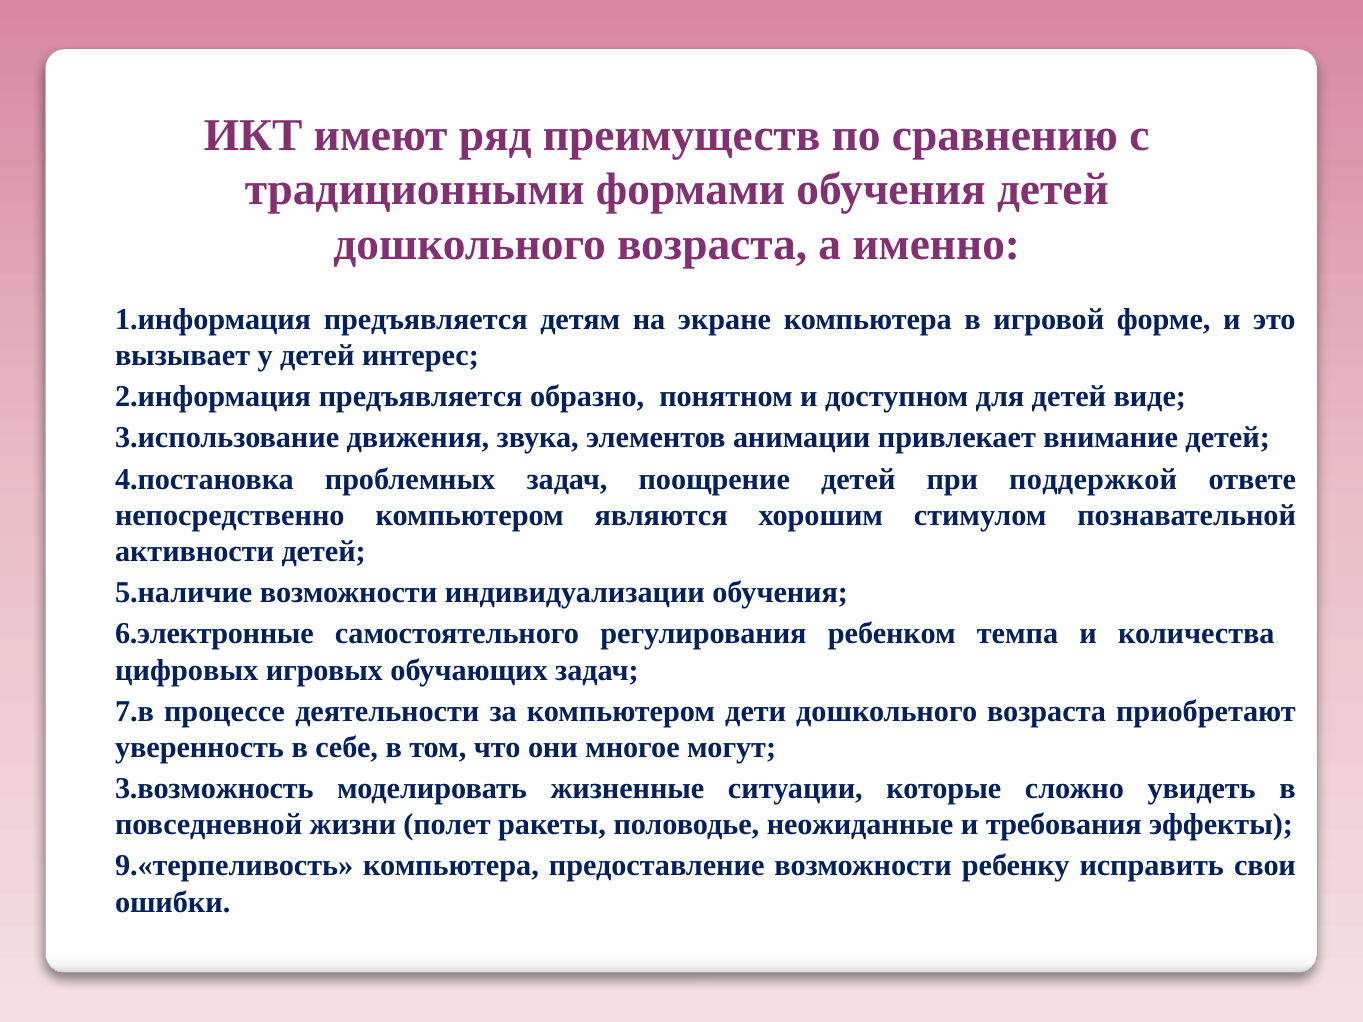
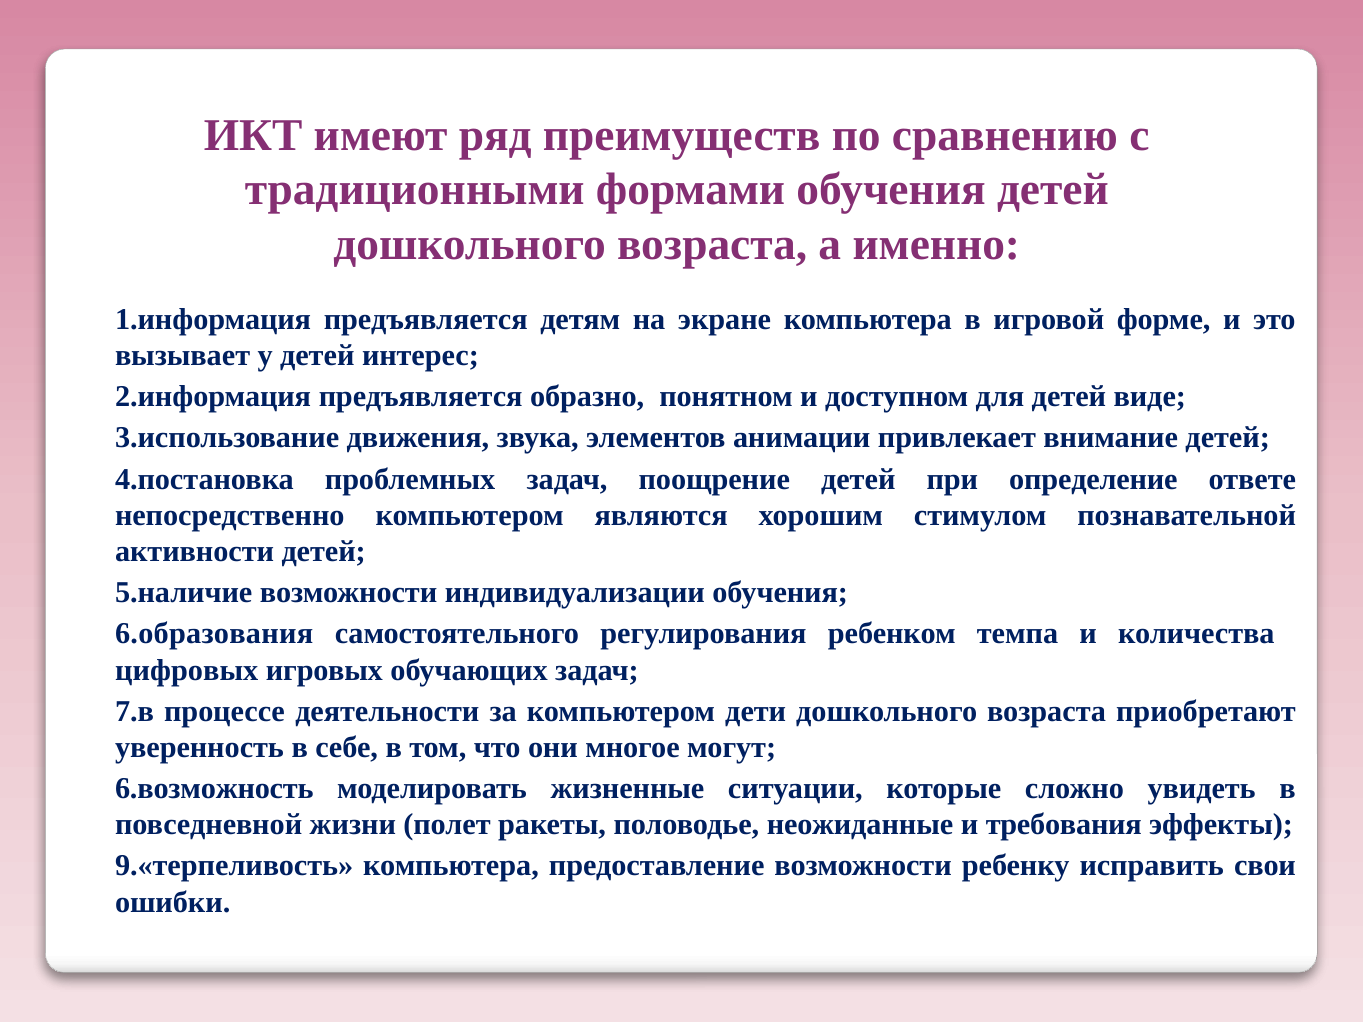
поддержкой: поддержкой -> определение
6.электронные: 6.электронные -> 6.образования
3.возможность: 3.возможность -> 6.возможность
